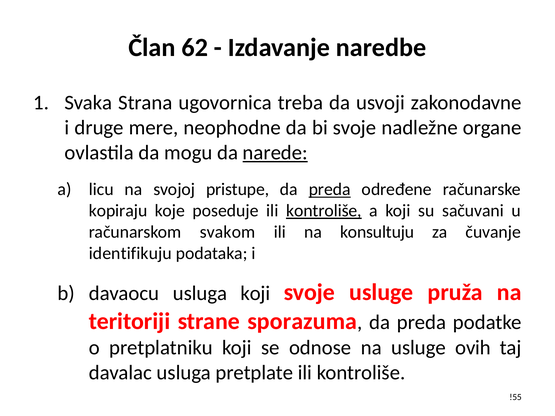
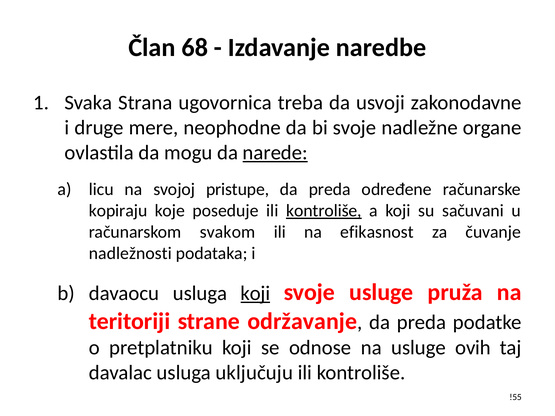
62: 62 -> 68
preda at (330, 190) underline: present -> none
konsultuju: konsultuju -> efikasnost
identifikuju: identifikuju -> nadležnosti
koji at (255, 294) underline: none -> present
sporazuma: sporazuma -> održavanje
pretplate: pretplate -> uključuju
